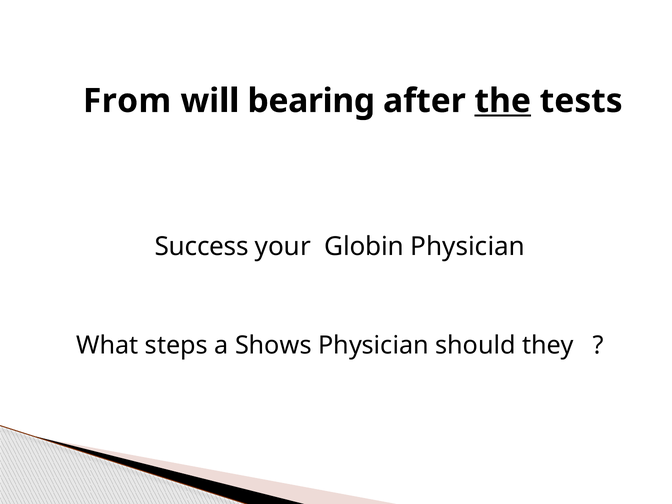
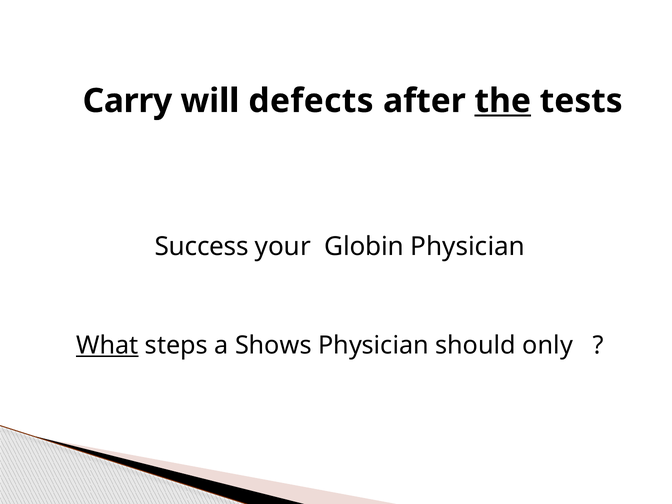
From: From -> Carry
bearing: bearing -> defects
What underline: none -> present
they: they -> only
